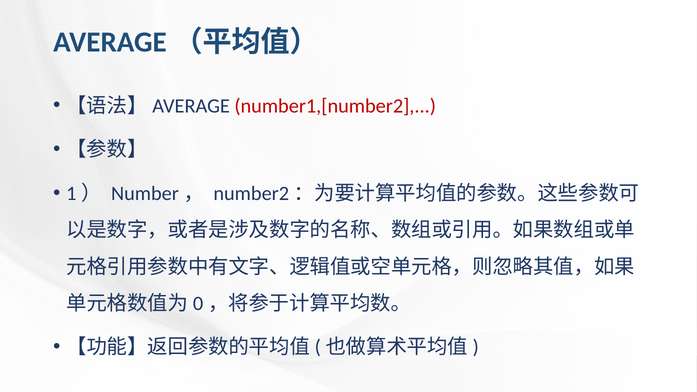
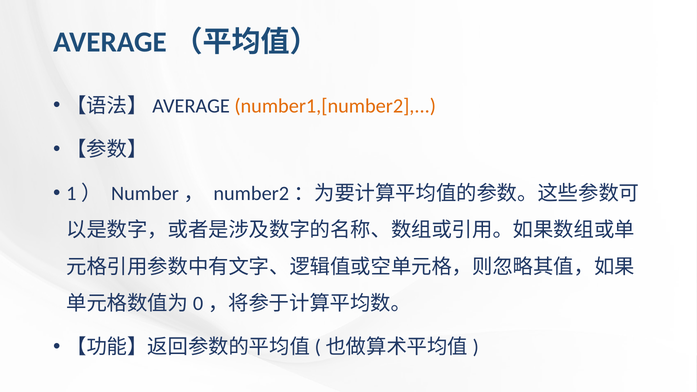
number1,[number2 colour: red -> orange
